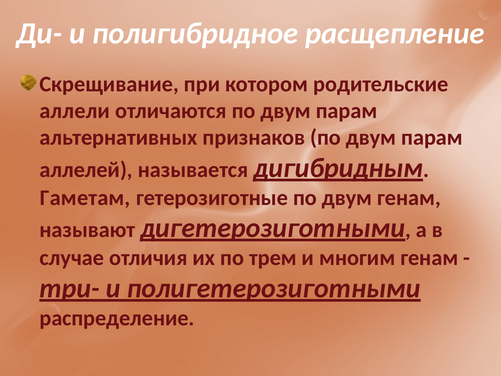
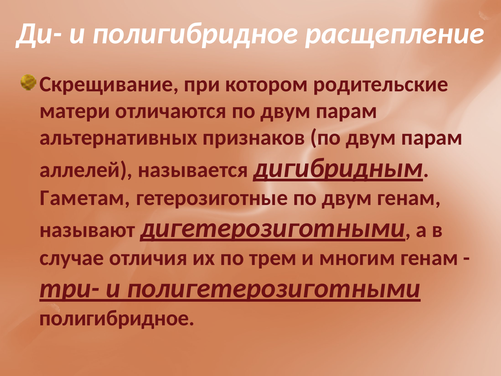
аллели: аллели -> матери
распределение at (117, 318): распределение -> полигибридное
